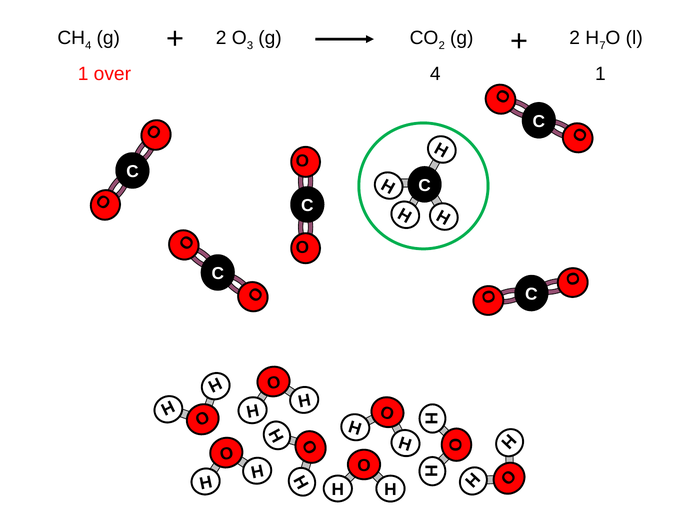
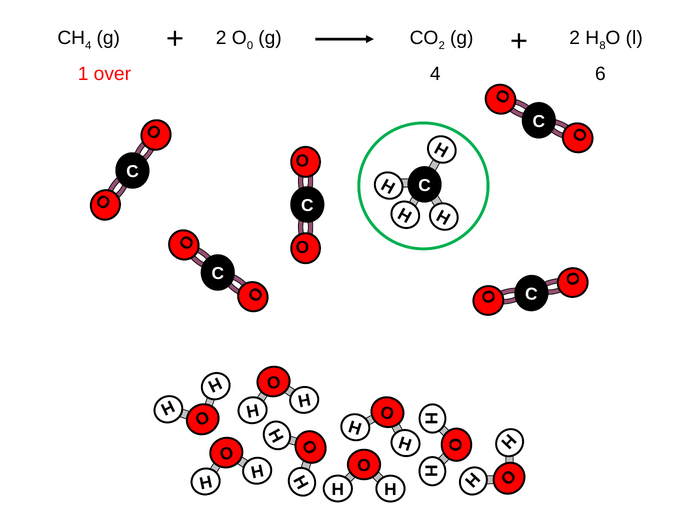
3: 3 -> 0
H 7: 7 -> 8
4 1: 1 -> 6
